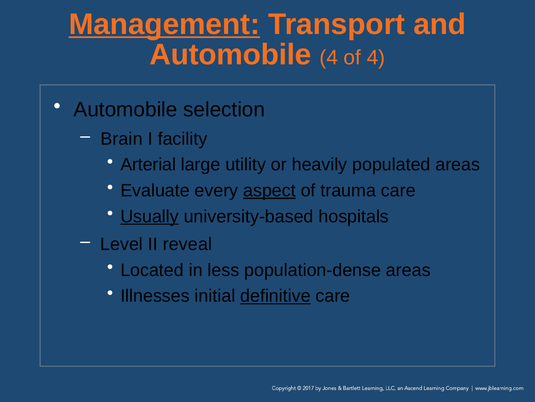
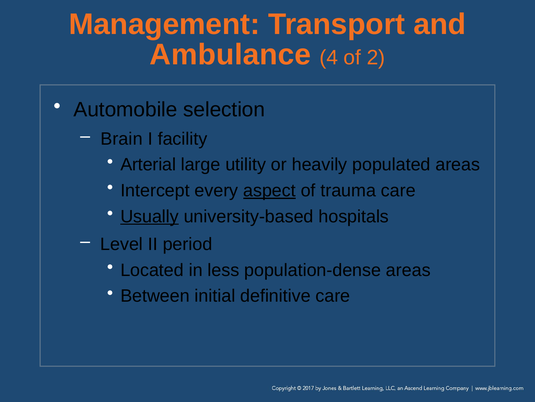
Management underline: present -> none
Automobile at (231, 55): Automobile -> Ambulance
of 4: 4 -> 2
Evaluate: Evaluate -> Intercept
reveal: reveal -> period
Illnesses: Illnesses -> Between
definitive underline: present -> none
